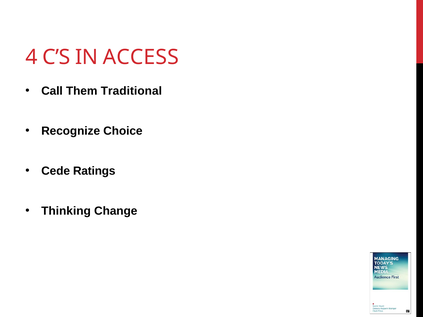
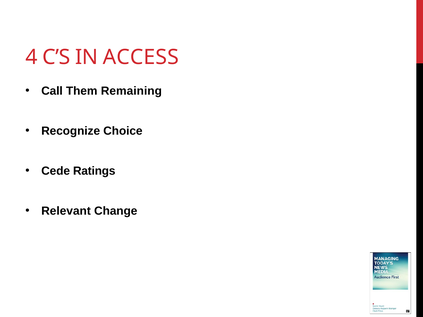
Traditional: Traditional -> Remaining
Thinking: Thinking -> Relevant
